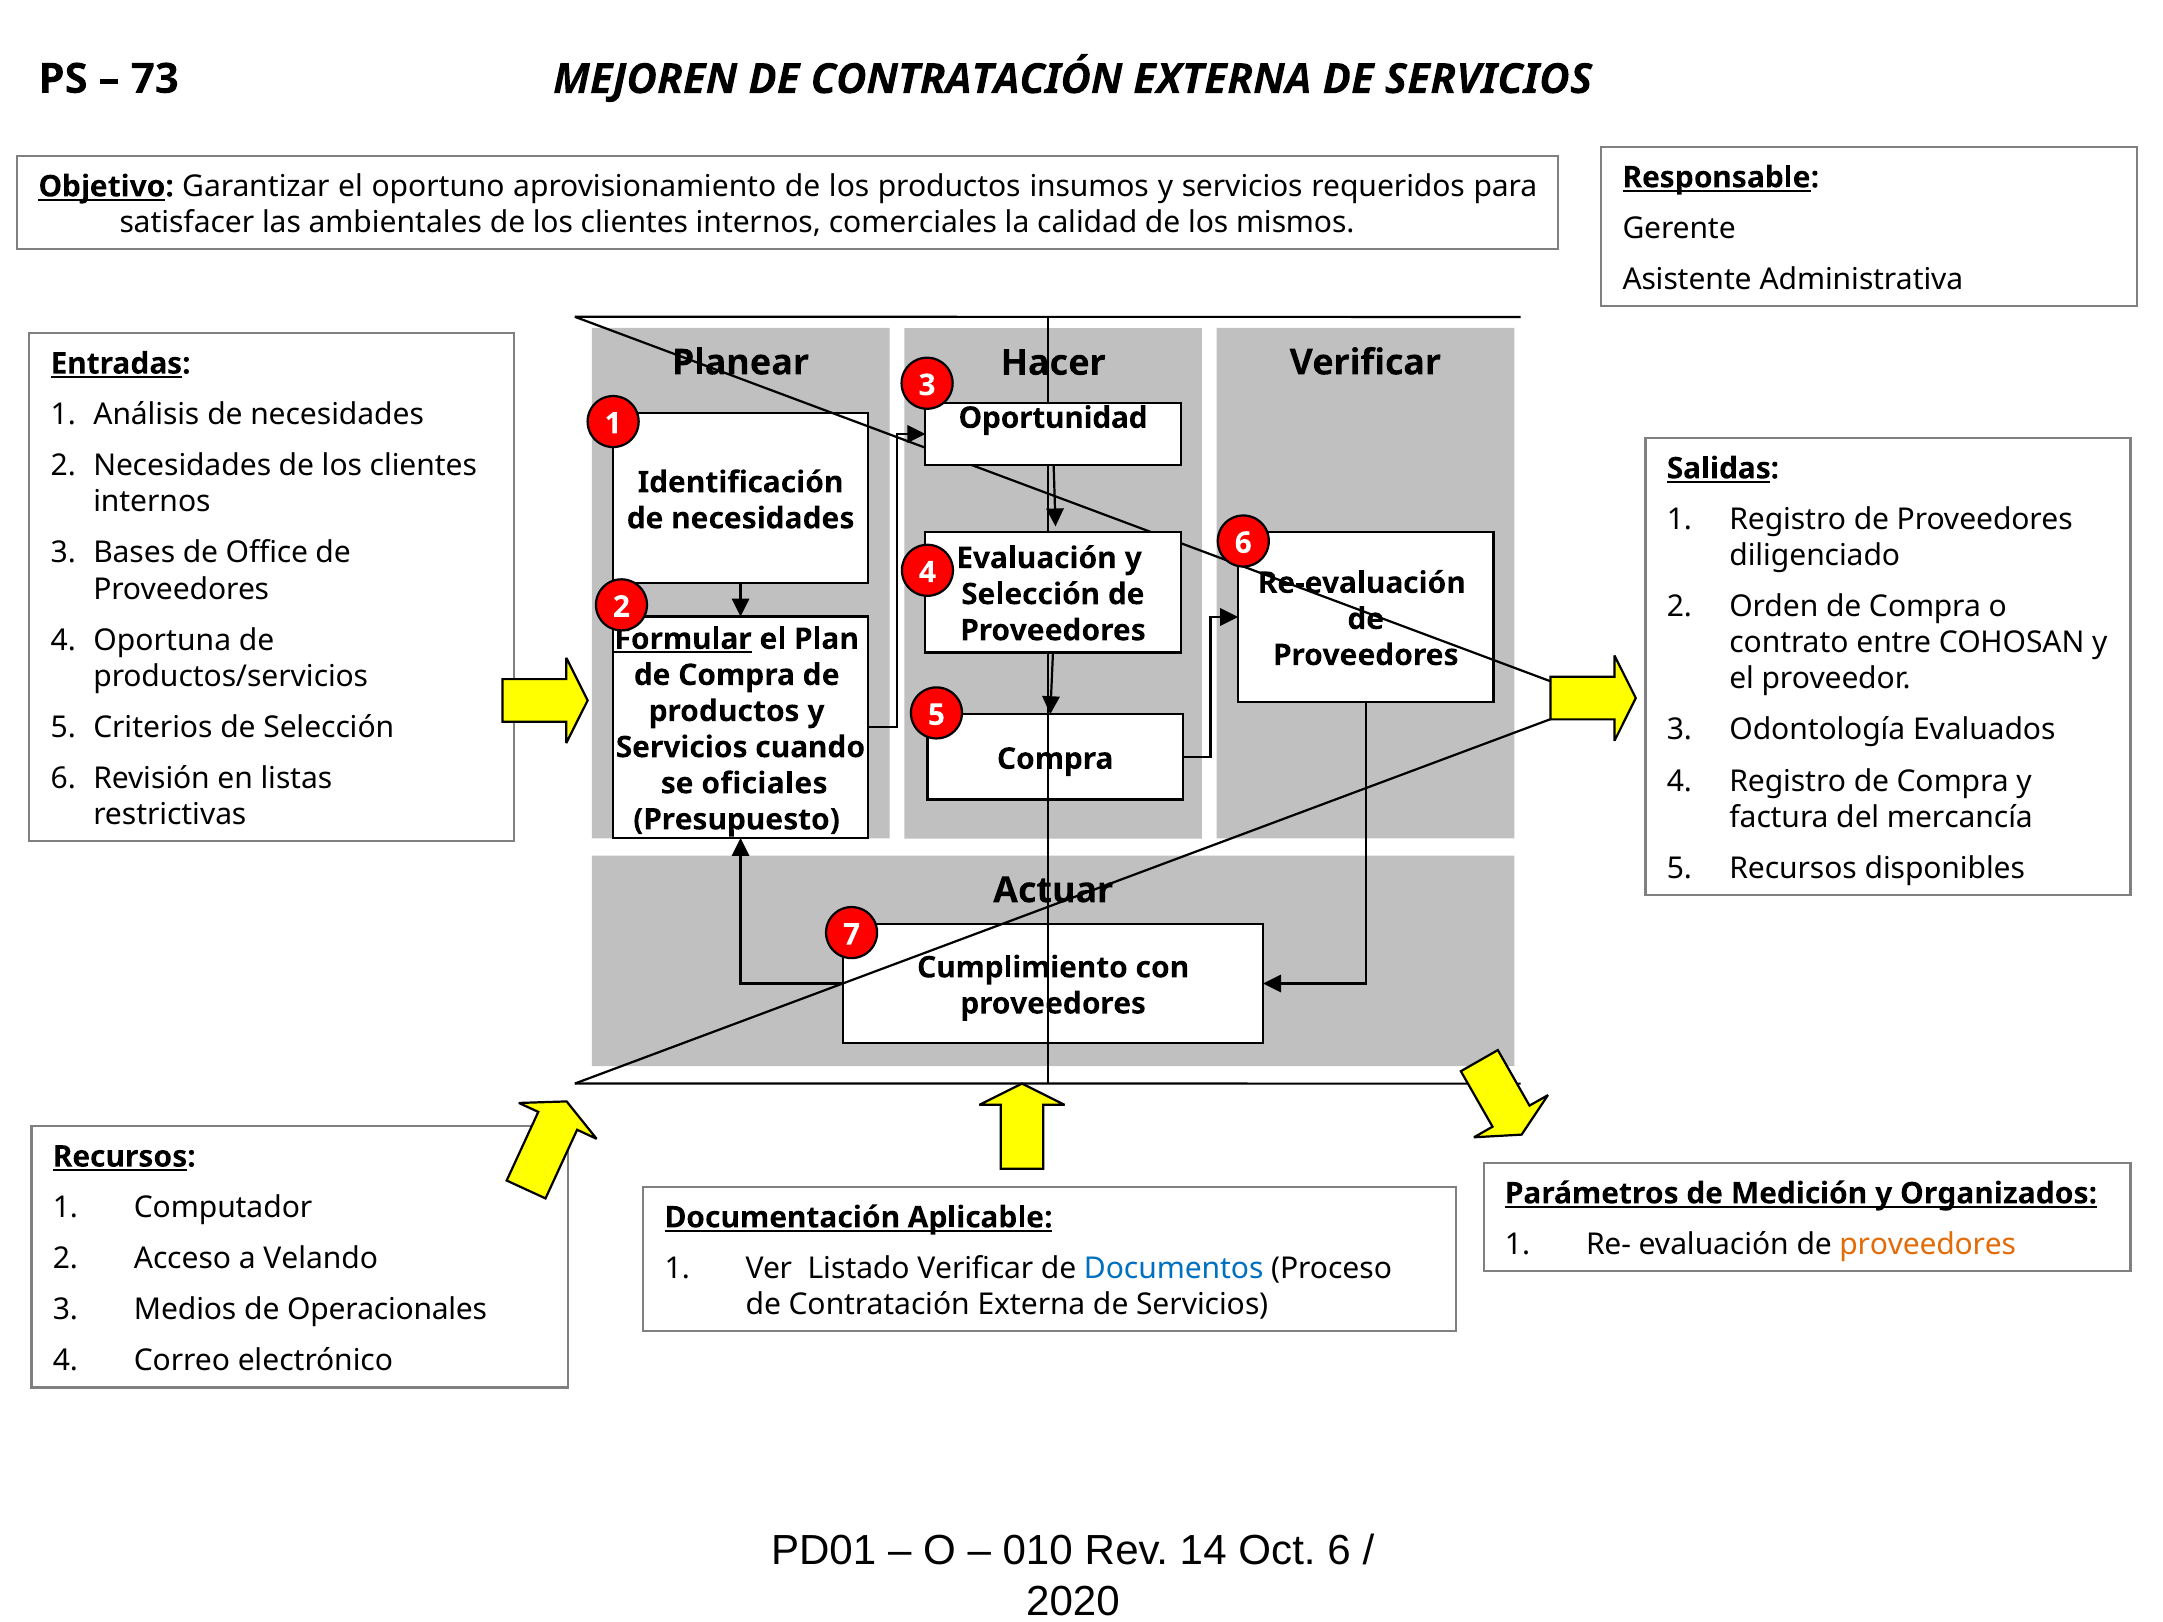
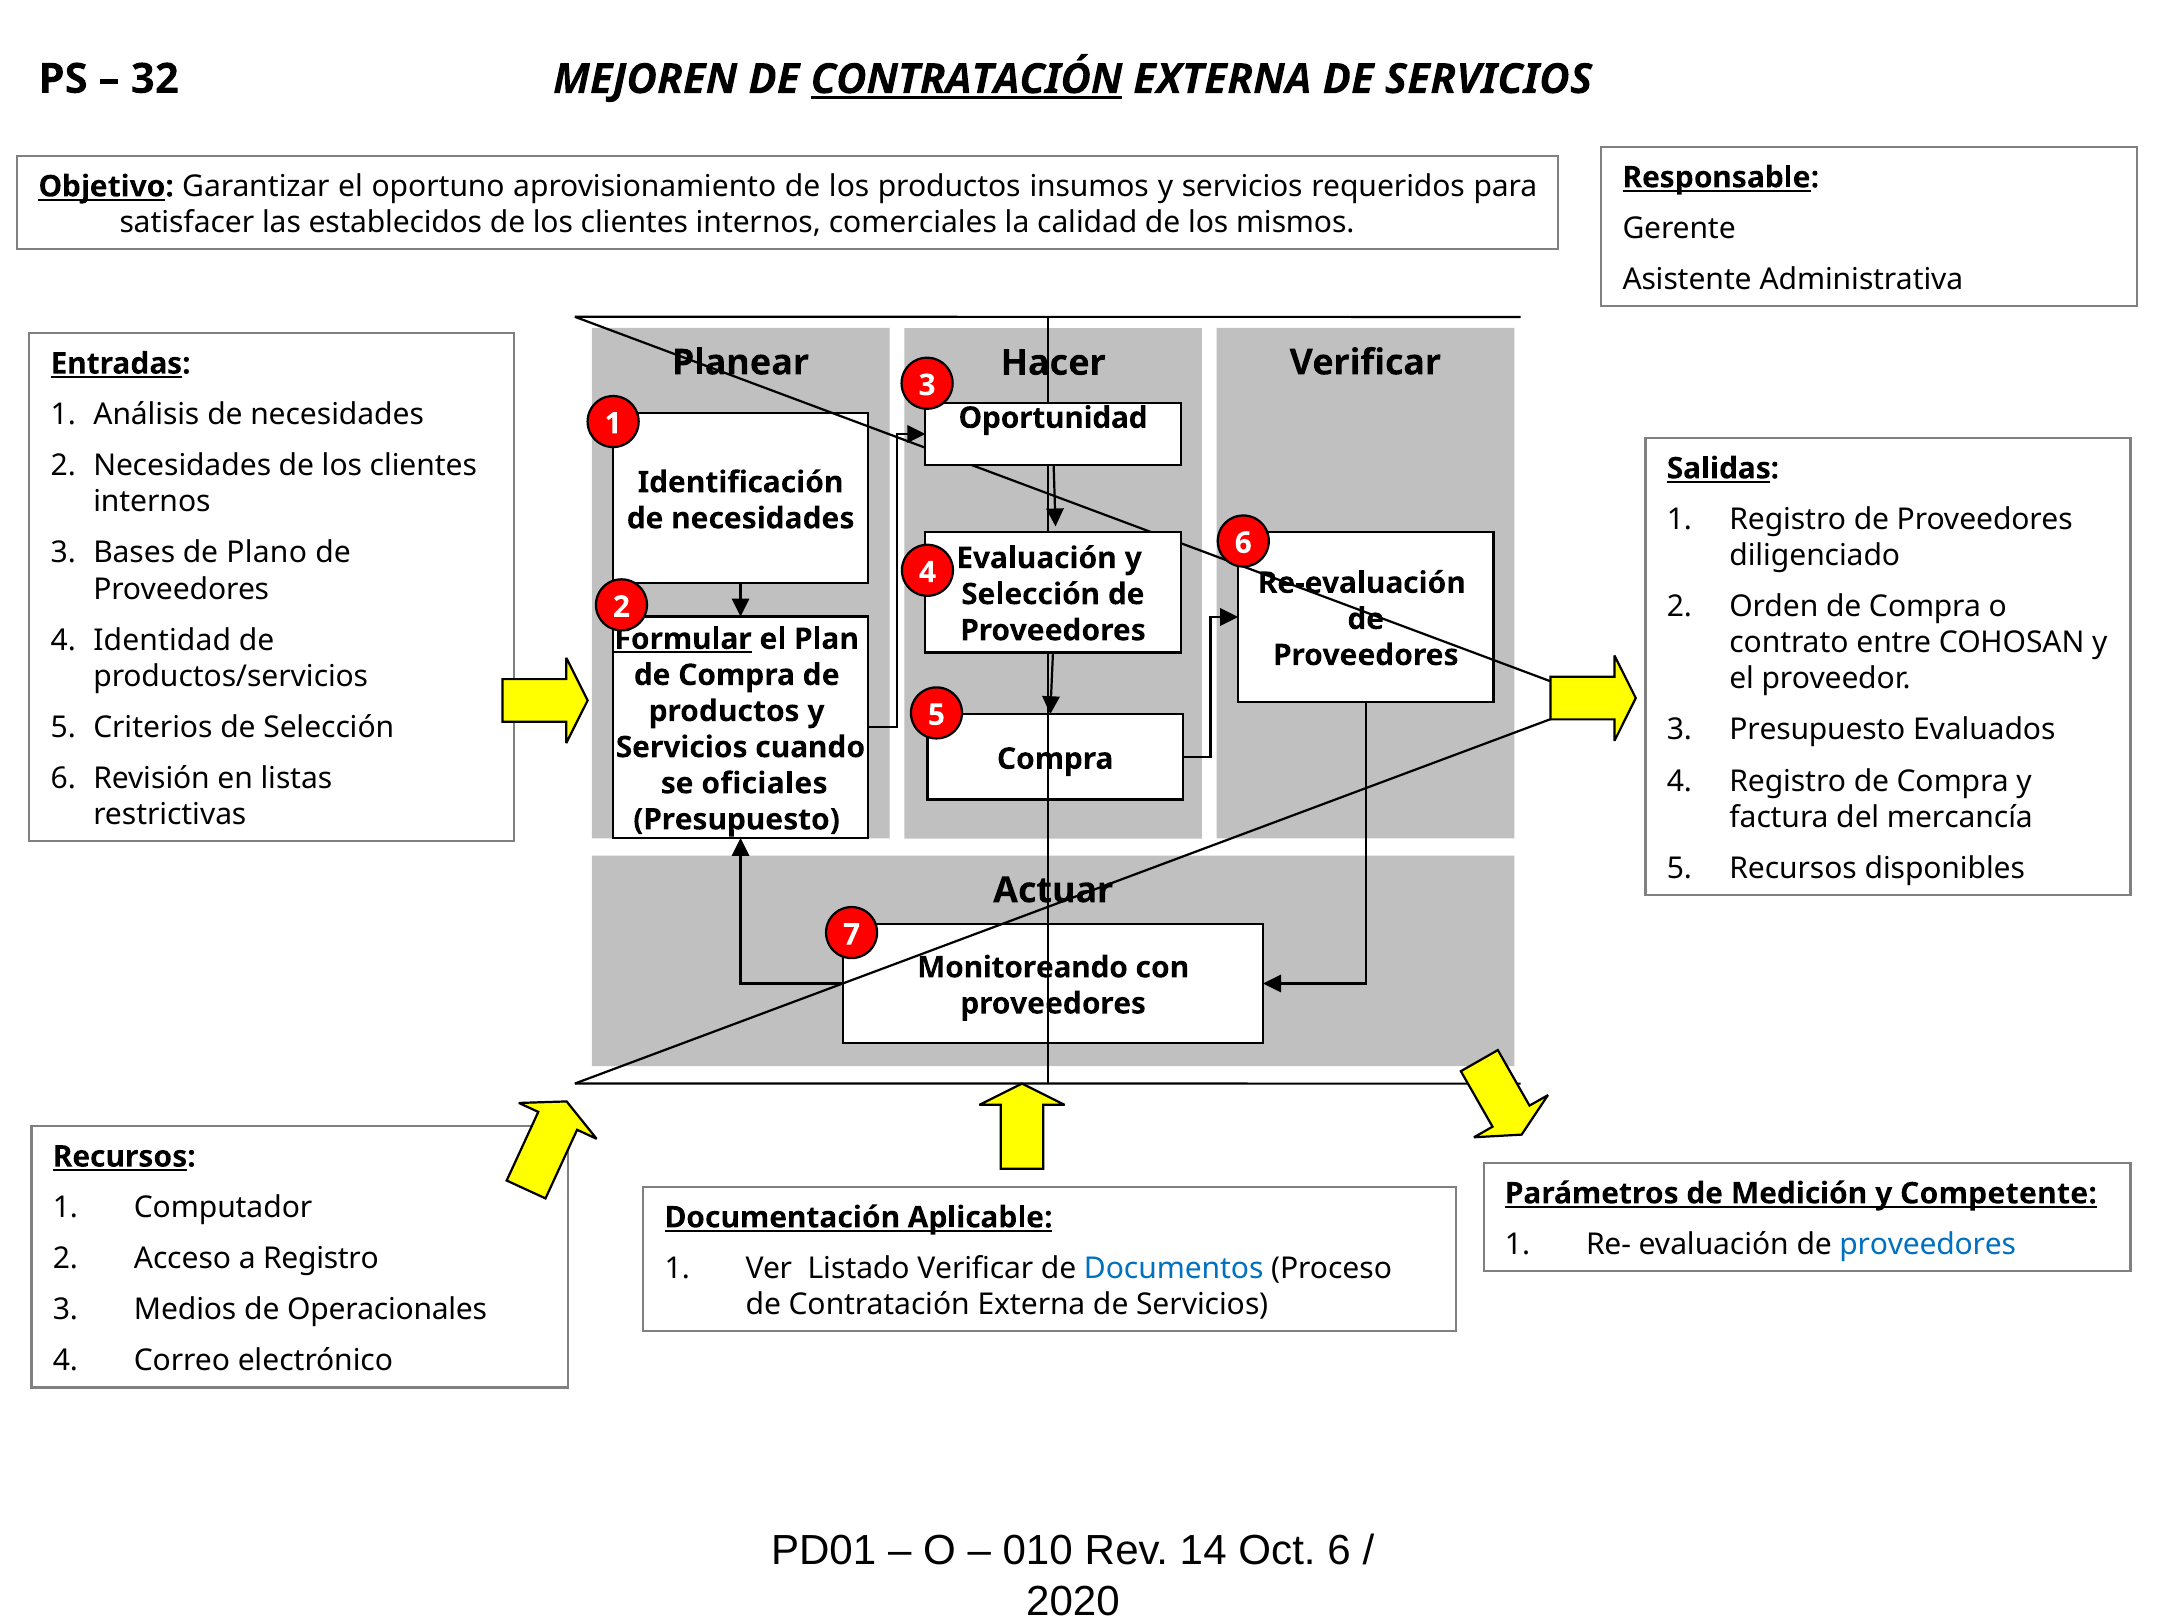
73: 73 -> 32
CONTRATACIÓN at (967, 79) underline: none -> present
ambientales: ambientales -> establecidos
Office: Office -> Plano
Oportuna: Oportuna -> Identidad
3 Odontología: Odontología -> Presupuesto
Cumplimiento: Cumplimiento -> Monitoreando
Organizados: Organizados -> Competente
proveedores at (1928, 1245) colour: orange -> blue
a Velando: Velando -> Registro
